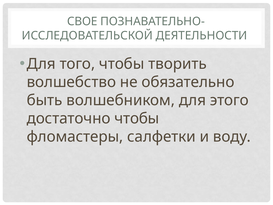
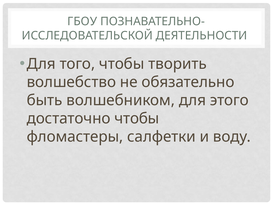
СВОЕ: СВОЕ -> ГБОУ
